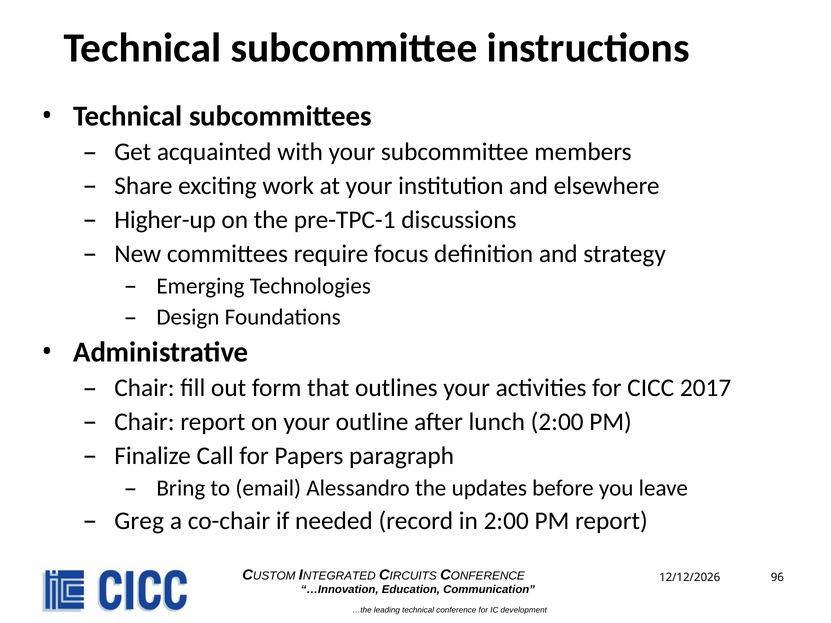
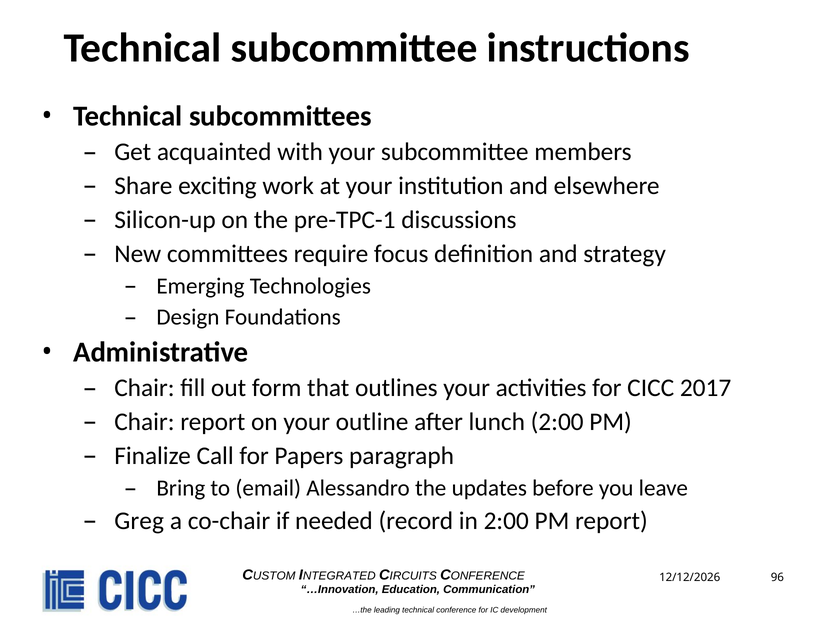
Higher-up: Higher-up -> Silicon-up
